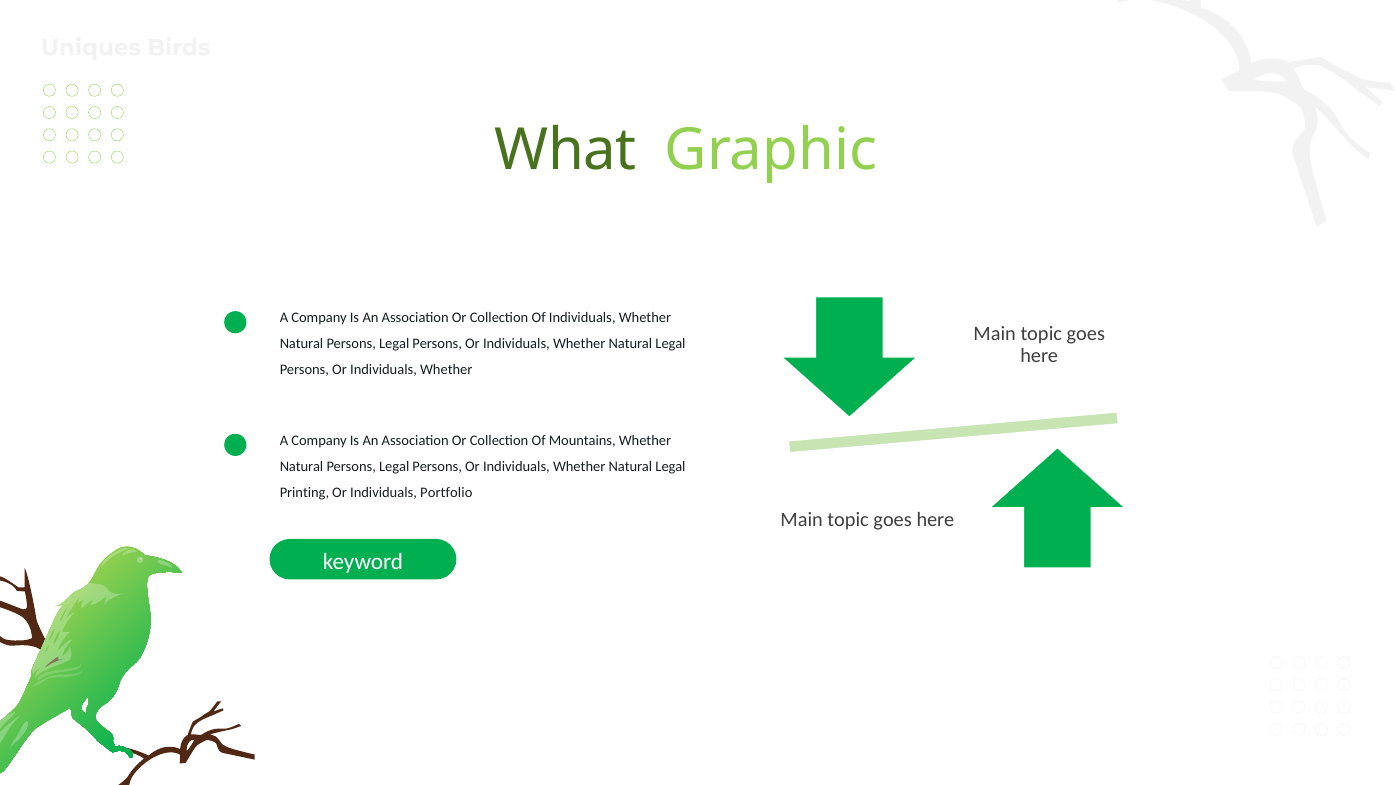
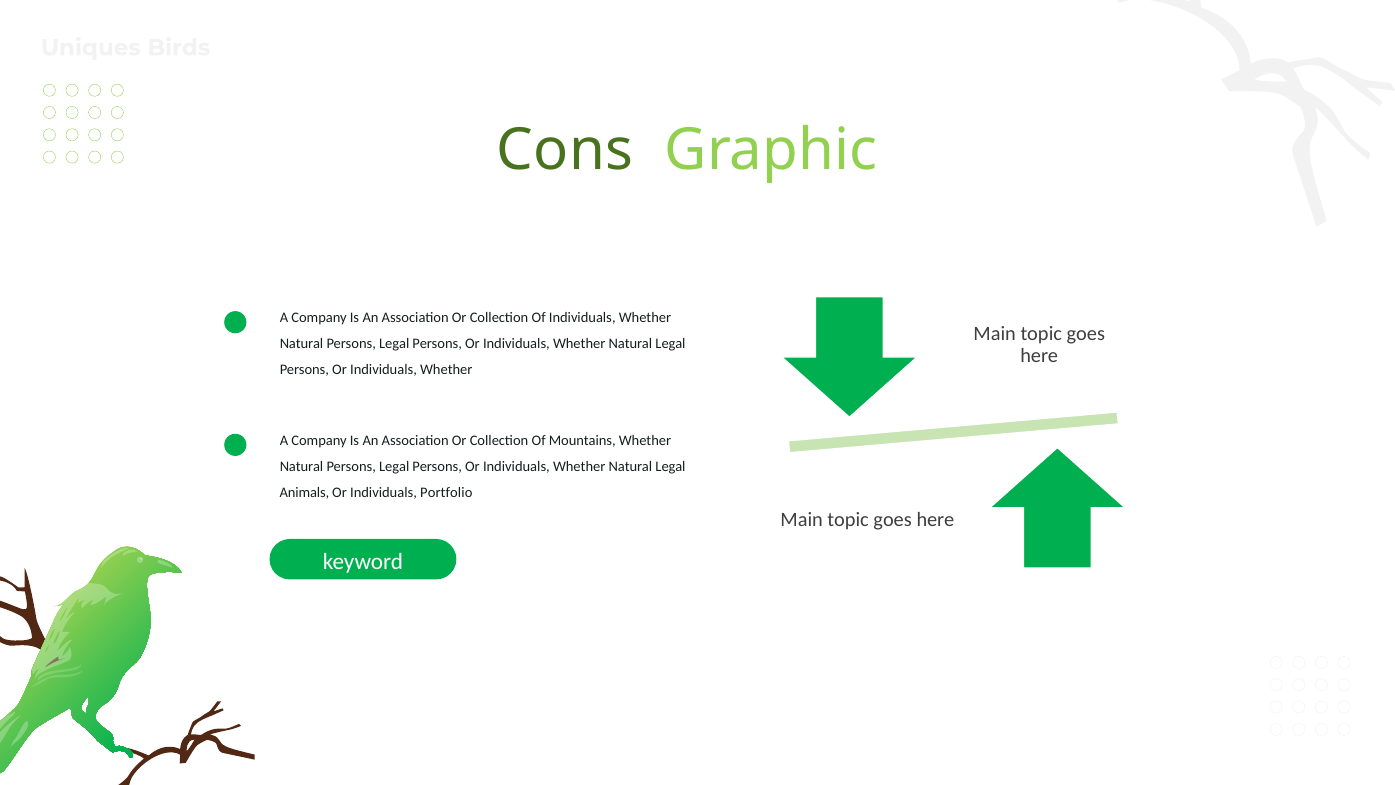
What: What -> Cons
Printing: Printing -> Animals
